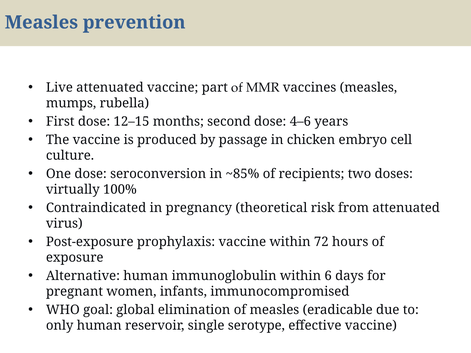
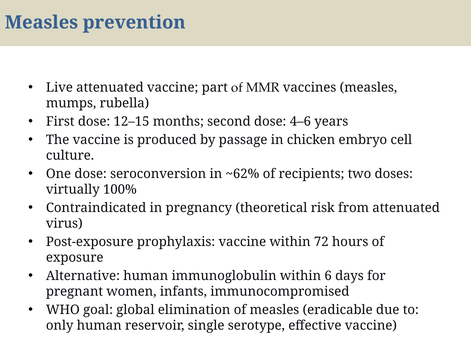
~85%: ~85% -> ~62%
